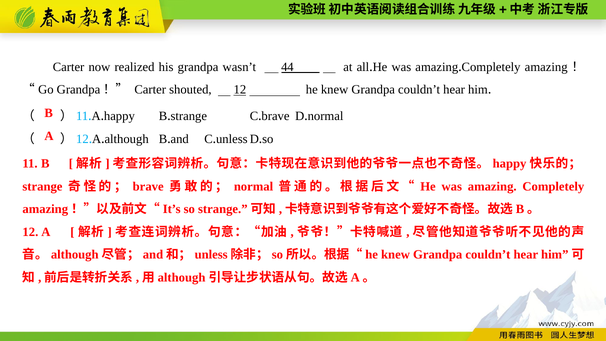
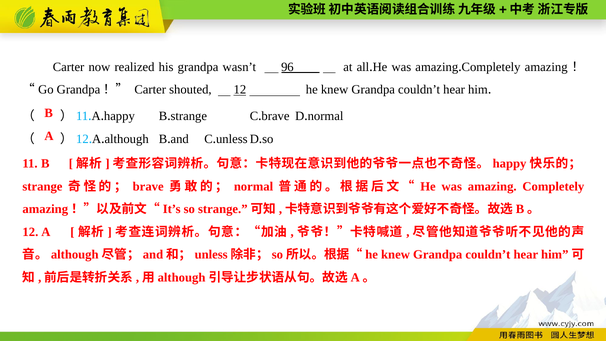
44: 44 -> 96
